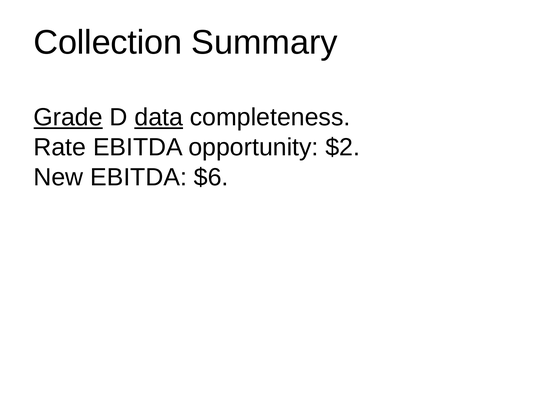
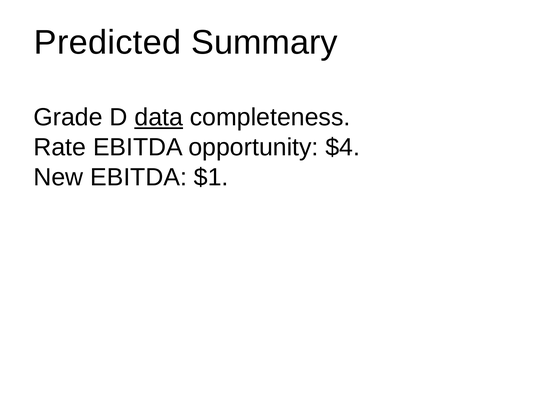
Collection: Collection -> Predicted
Grade underline: present -> none
$2: $2 -> $4
$6: $6 -> $1
